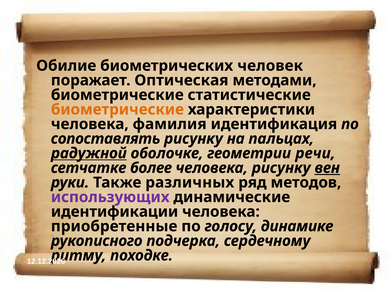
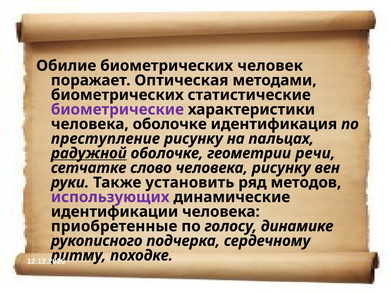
биометрические at (117, 95): биометрические -> биометрических
биометрические at (117, 110) colour: orange -> purple
человека фамилия: фамилия -> оболочке
сопоставлять: сопоставлять -> преступление
более: более -> слово
вен underline: present -> none
различных: различных -> установить
